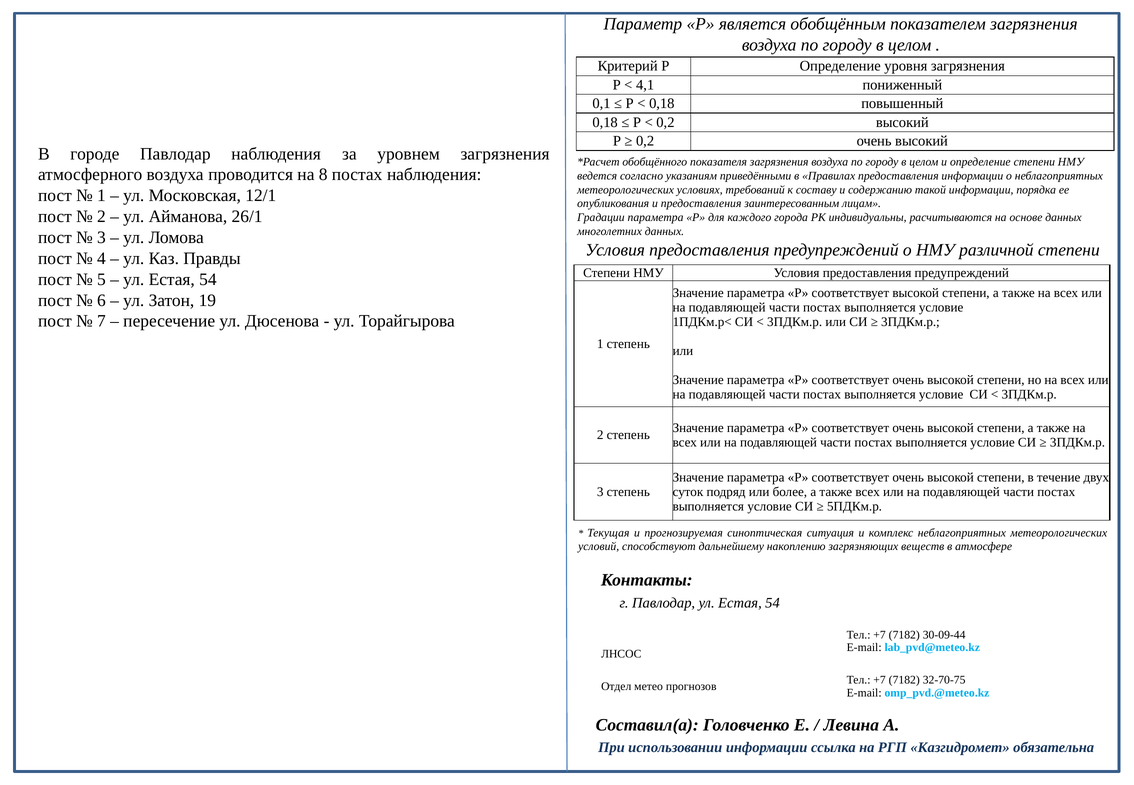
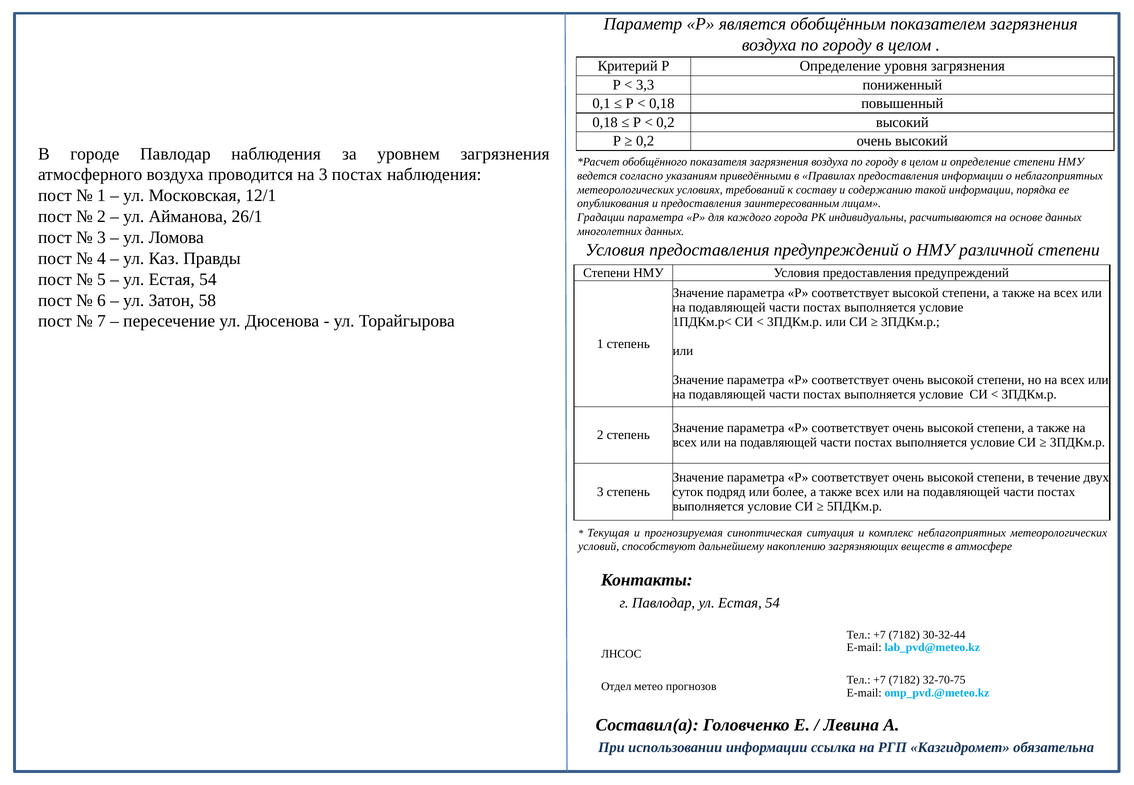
4,1: 4,1 -> 3,3
на 8: 8 -> 3
19: 19 -> 58
30-09-44: 30-09-44 -> 30-32-44
